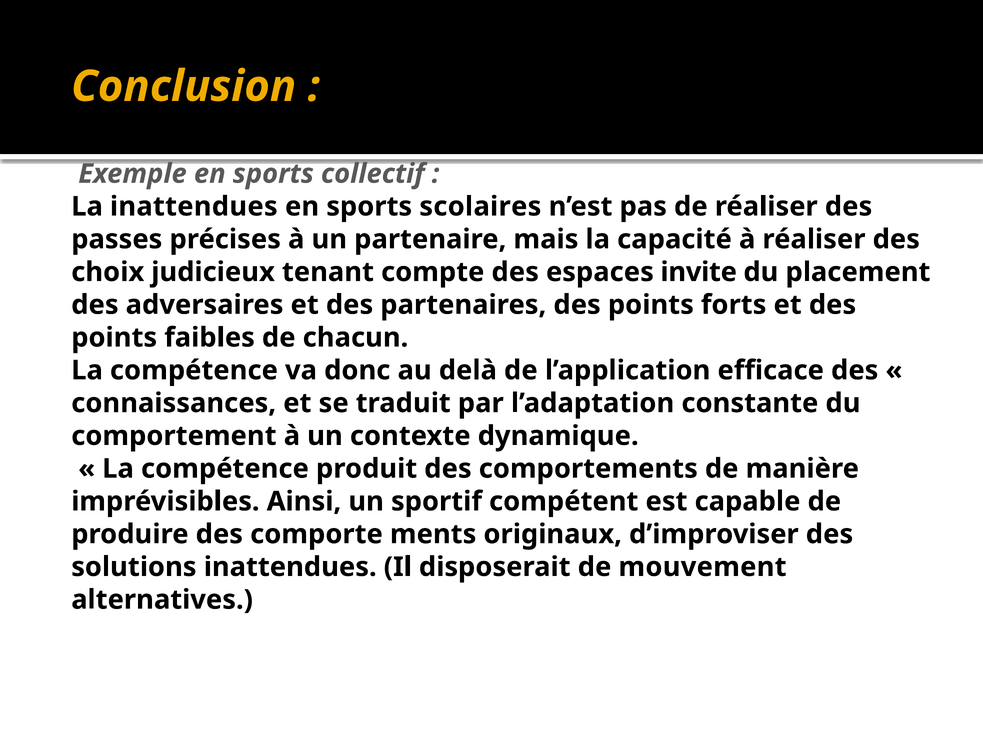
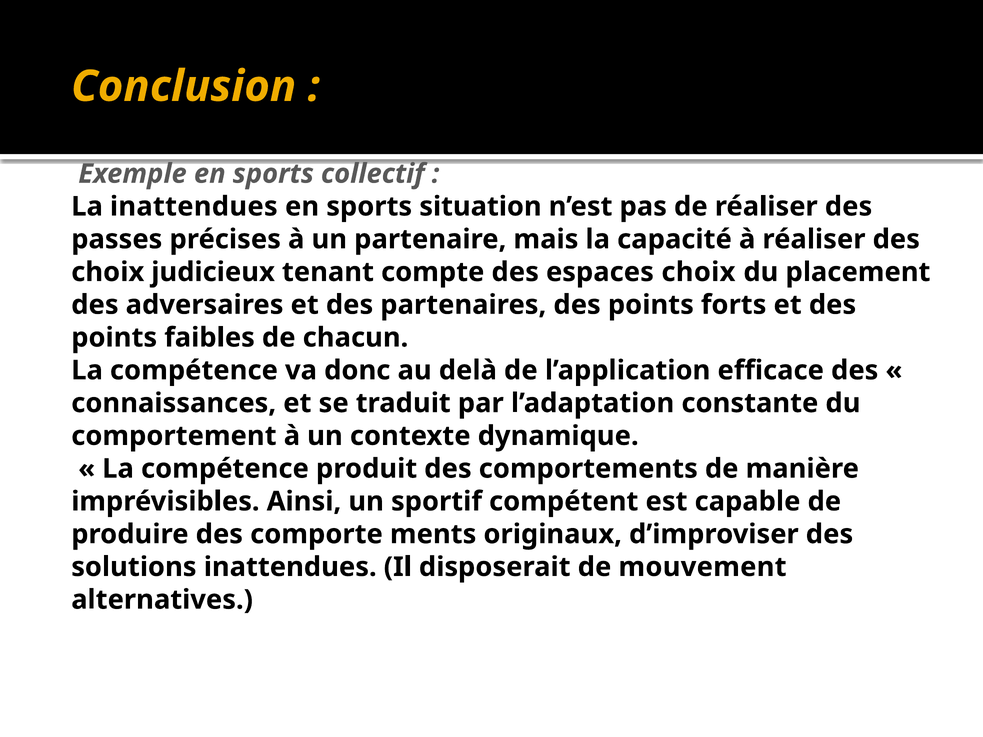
scolaires: scolaires -> situation
espaces invite: invite -> choix
